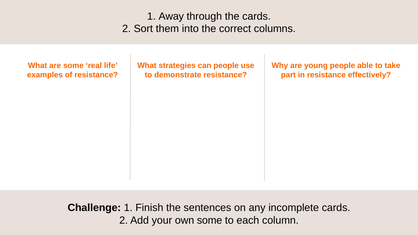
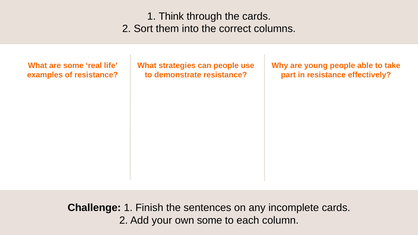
Away: Away -> Think
